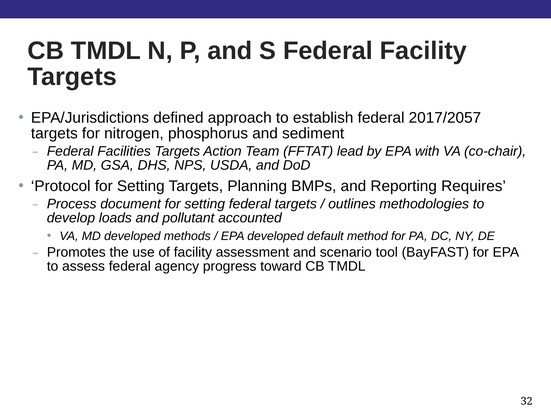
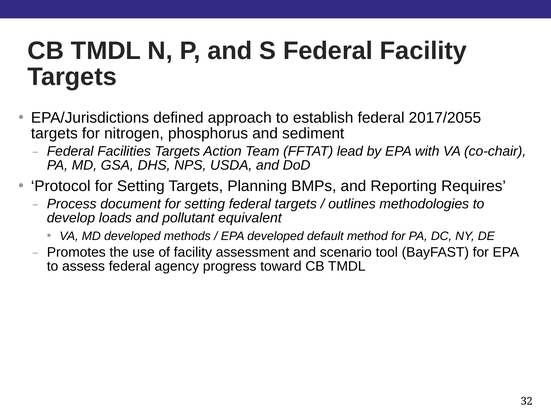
2017/2057: 2017/2057 -> 2017/2055
accounted: accounted -> equivalent
